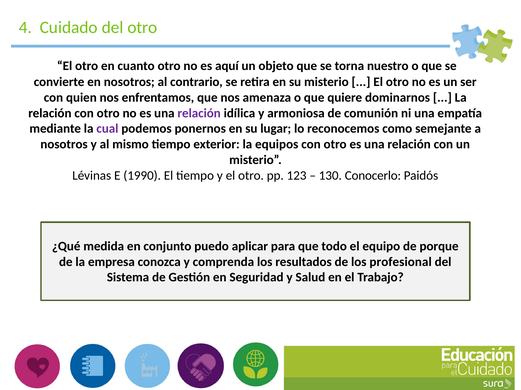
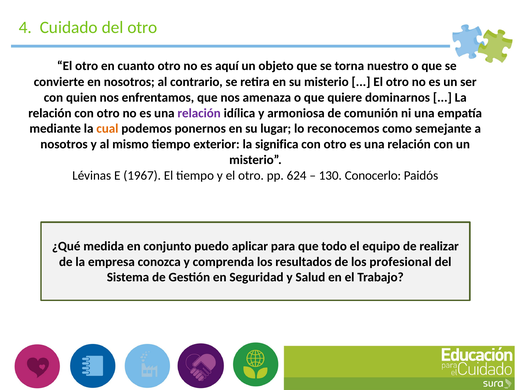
cual colour: purple -> orange
equipos: equipos -> significa
1990: 1990 -> 1967
123: 123 -> 624
porque: porque -> realizar
